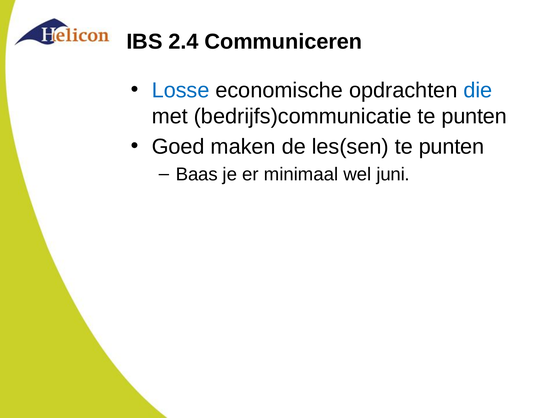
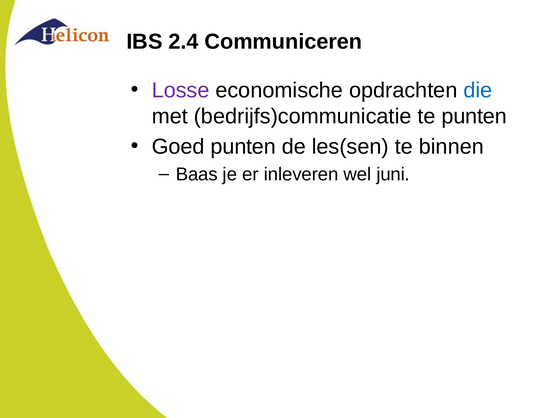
Losse colour: blue -> purple
Goed maken: maken -> punten
les(sen te punten: punten -> binnen
minimaal: minimaal -> inleveren
